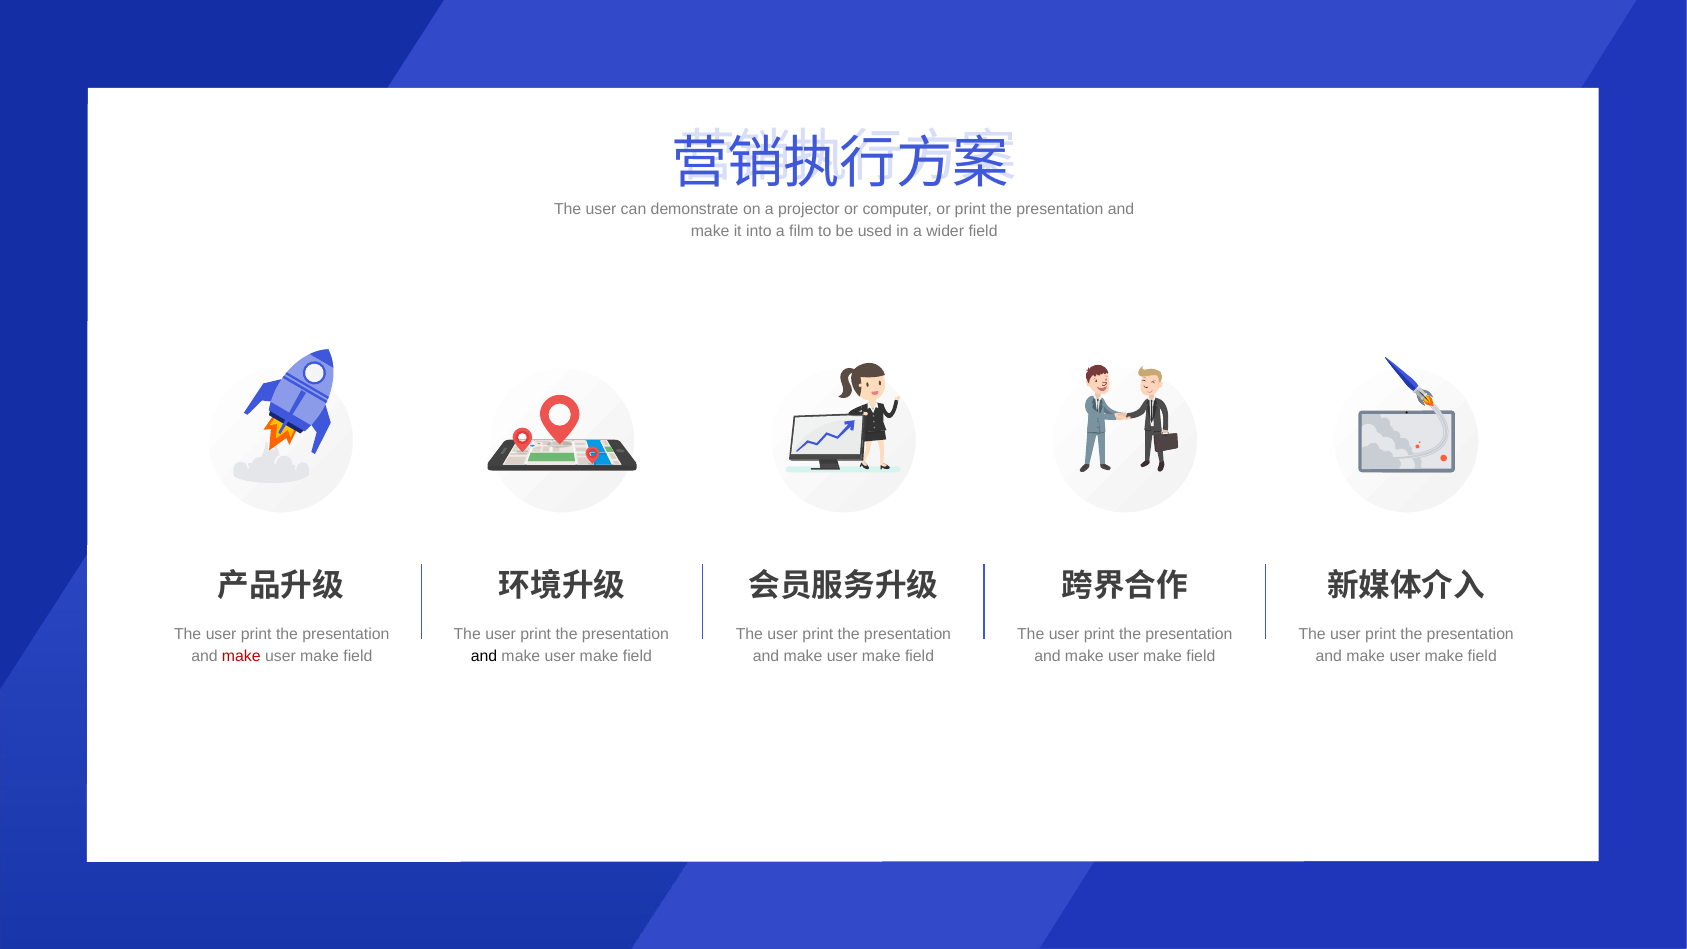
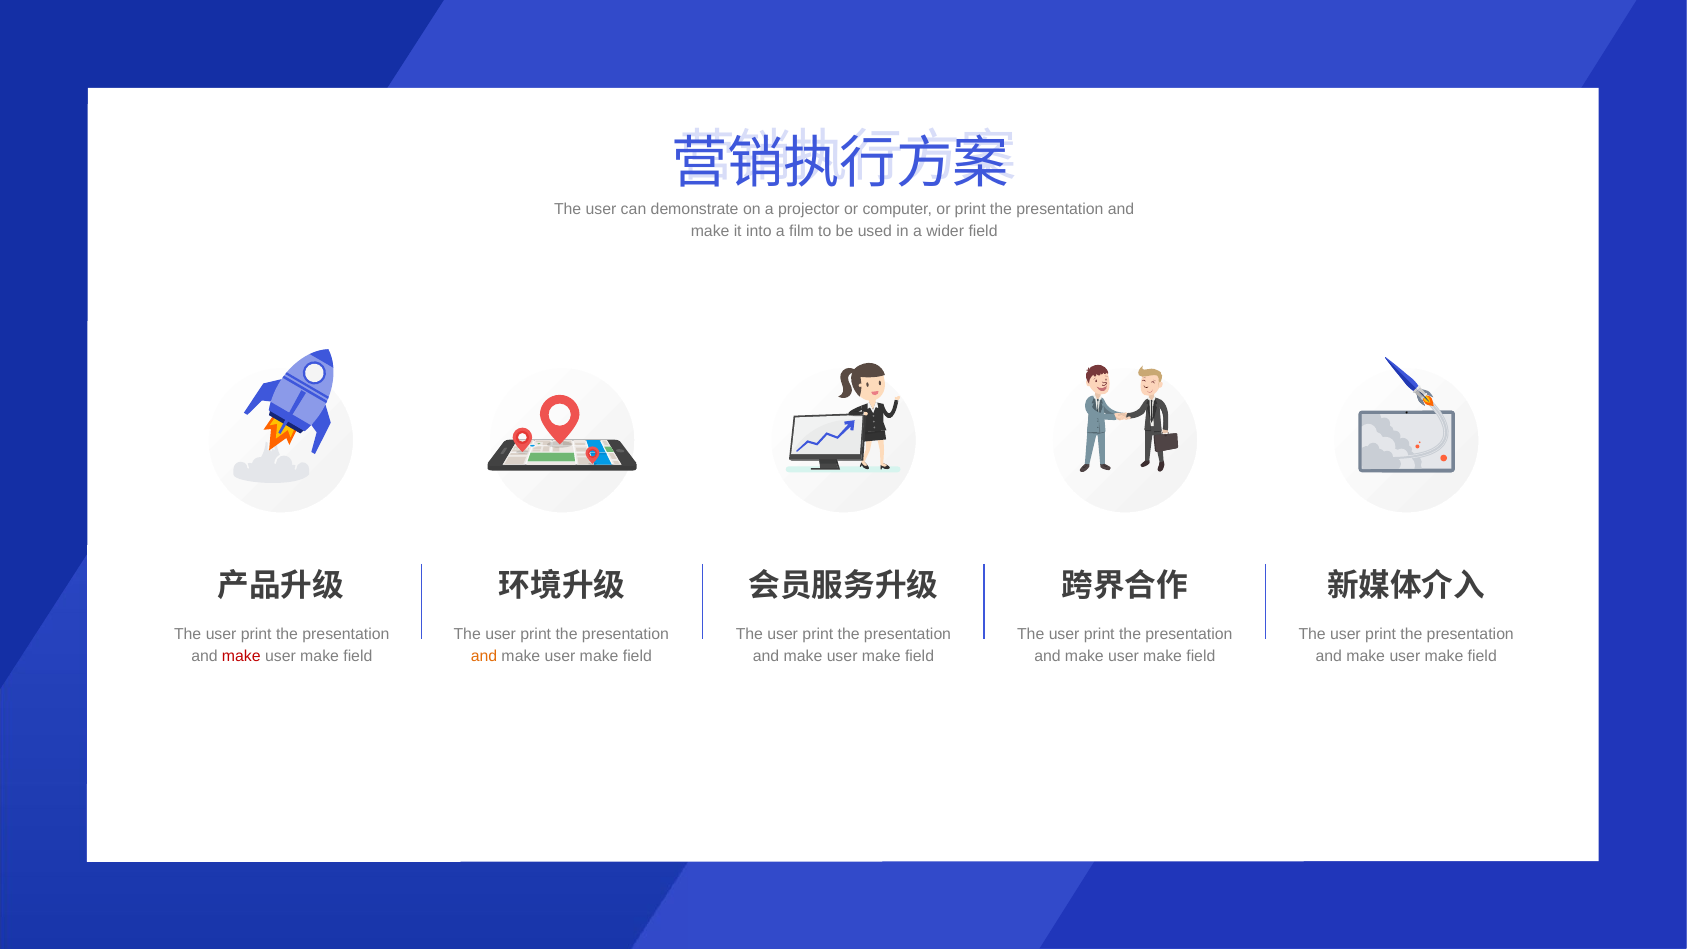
and at (484, 656) colour: black -> orange
